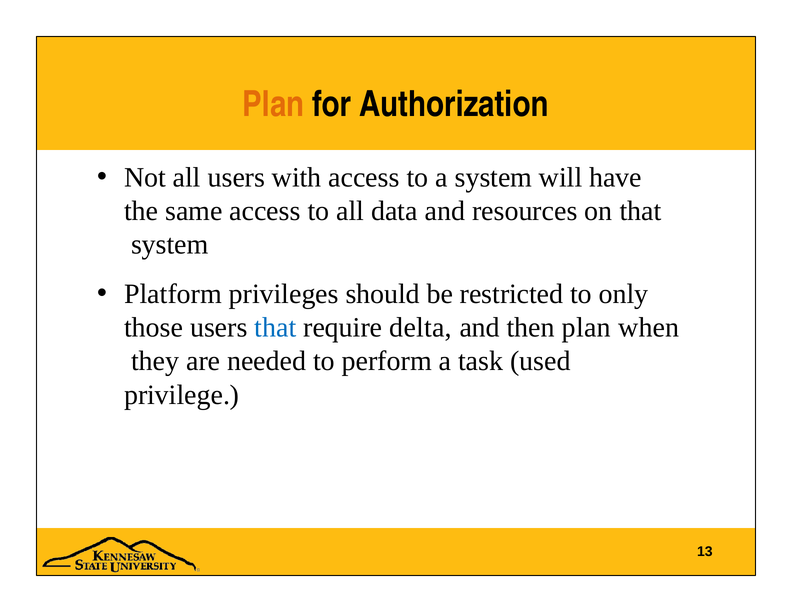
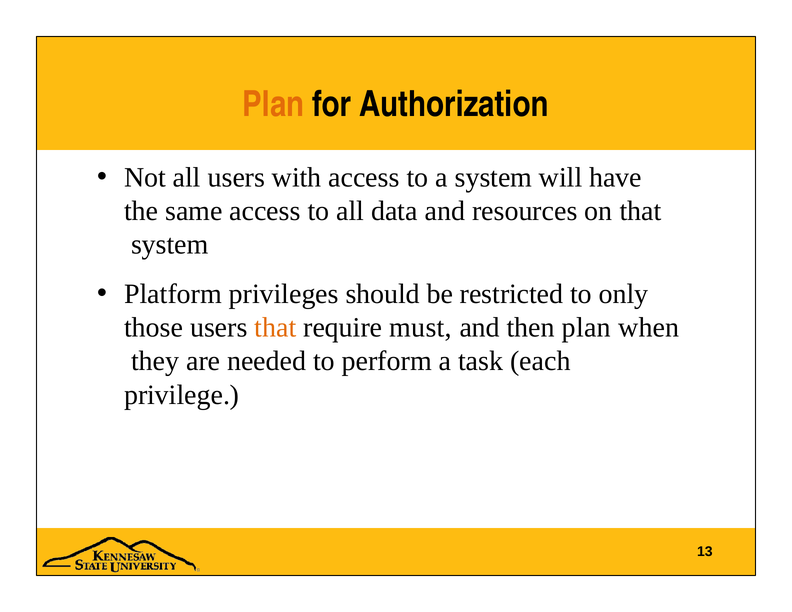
that at (275, 328) colour: blue -> orange
delta: delta -> must
used: used -> each
